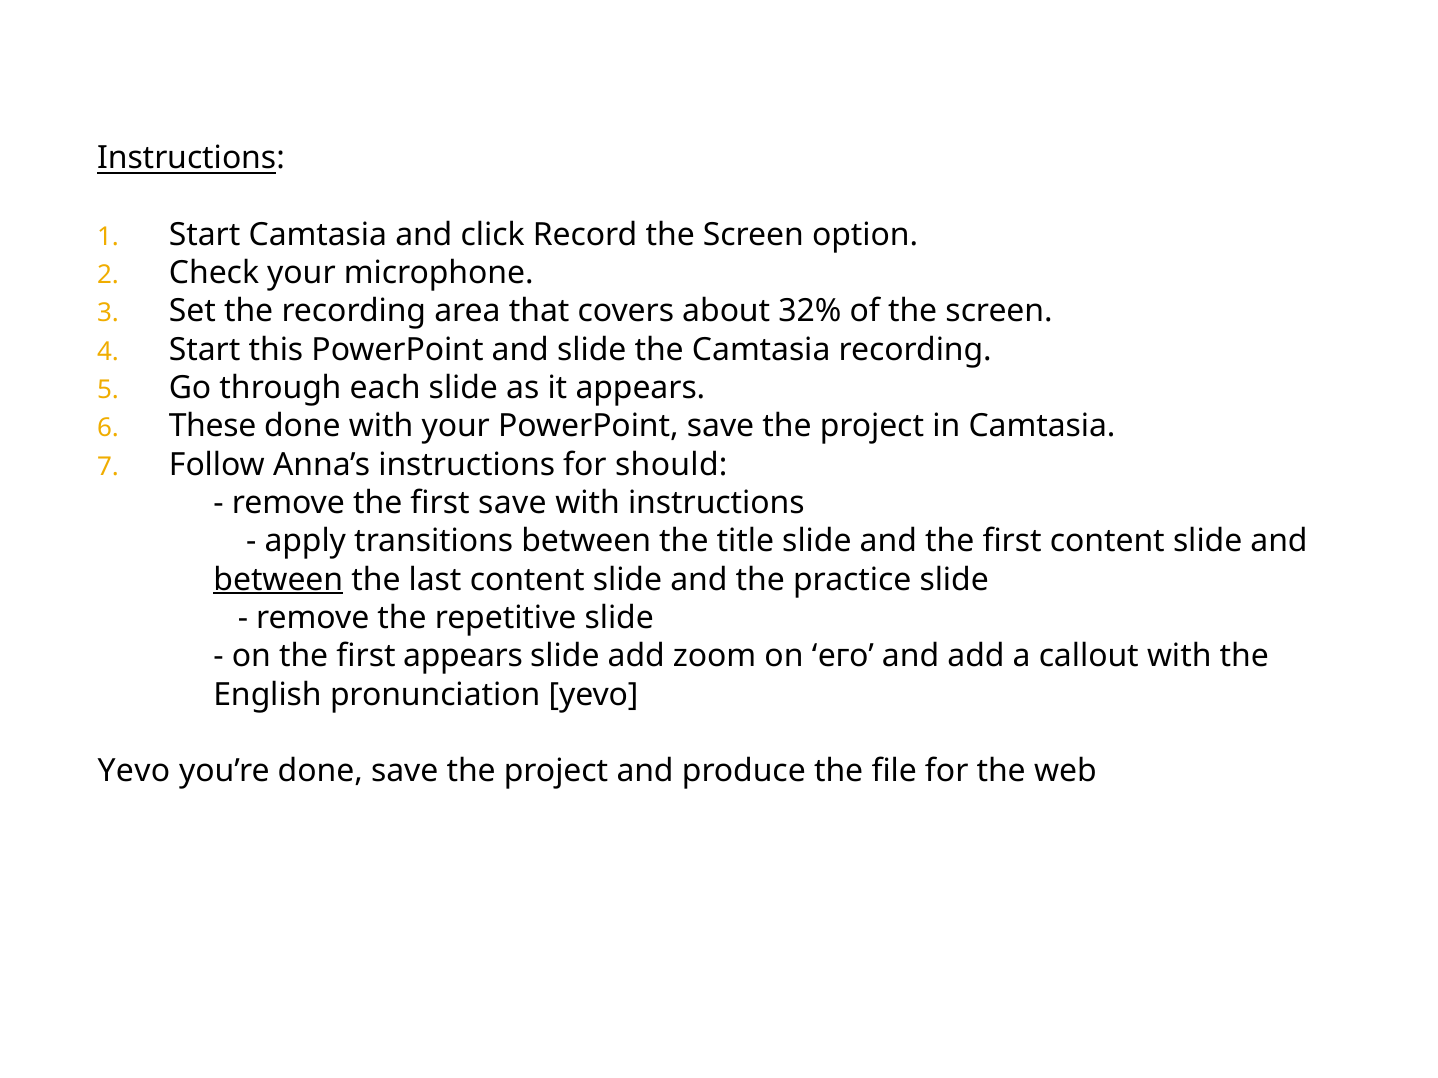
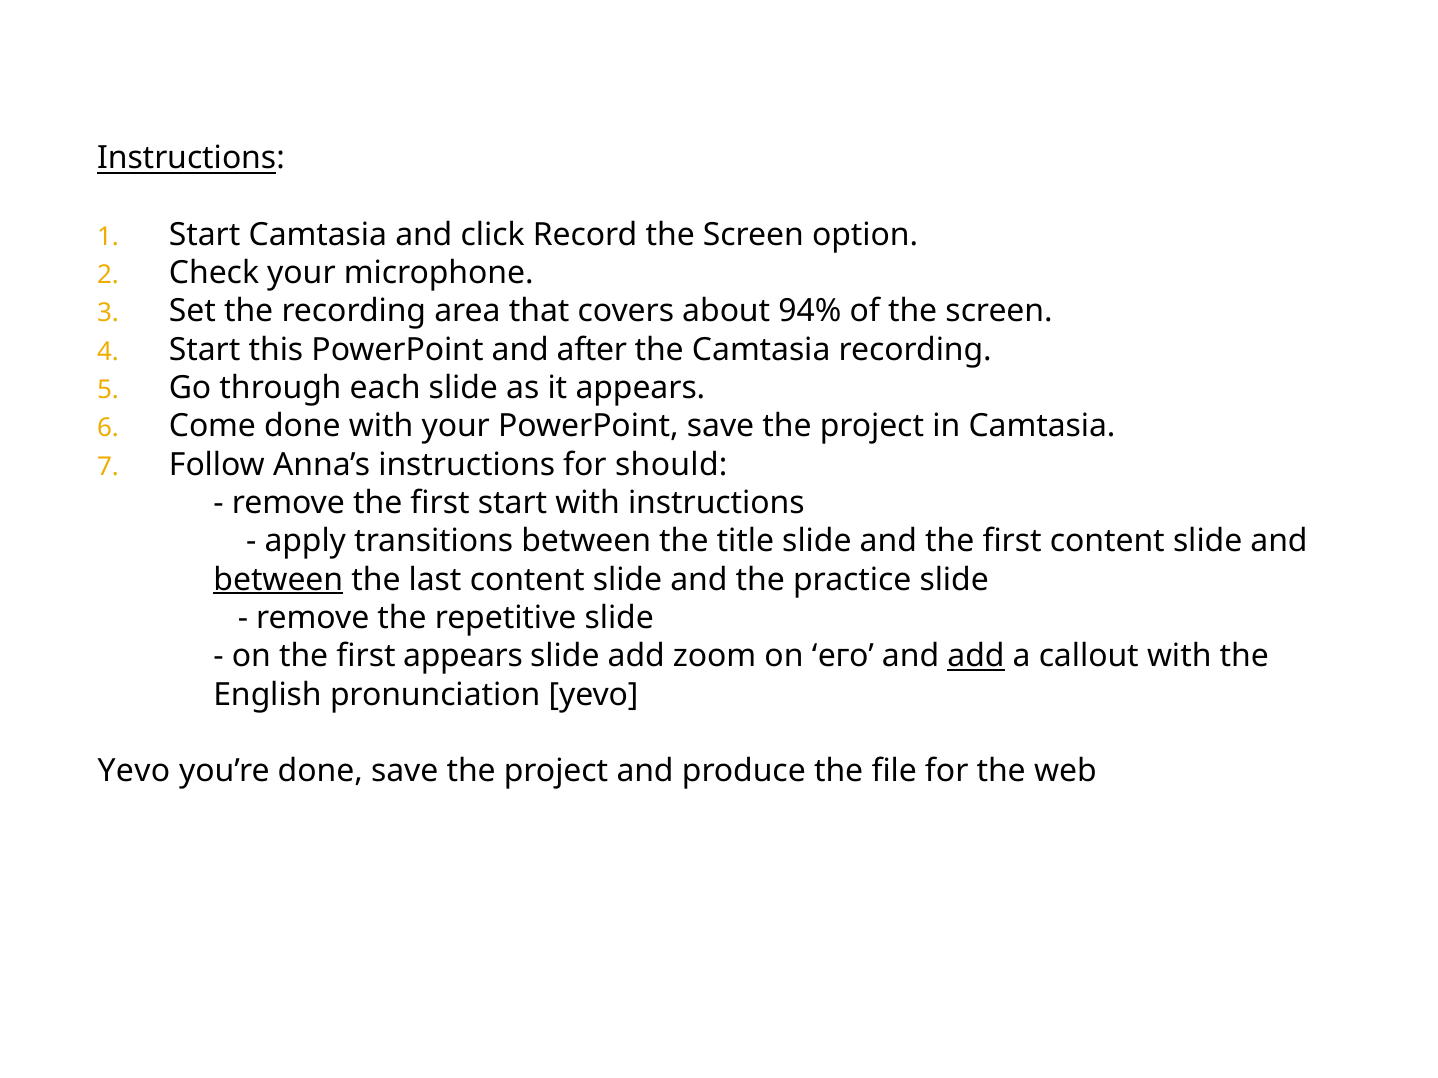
32%: 32% -> 94%
and slide: slide -> after
These: These -> Come
first save: save -> start
add at (976, 656) underline: none -> present
